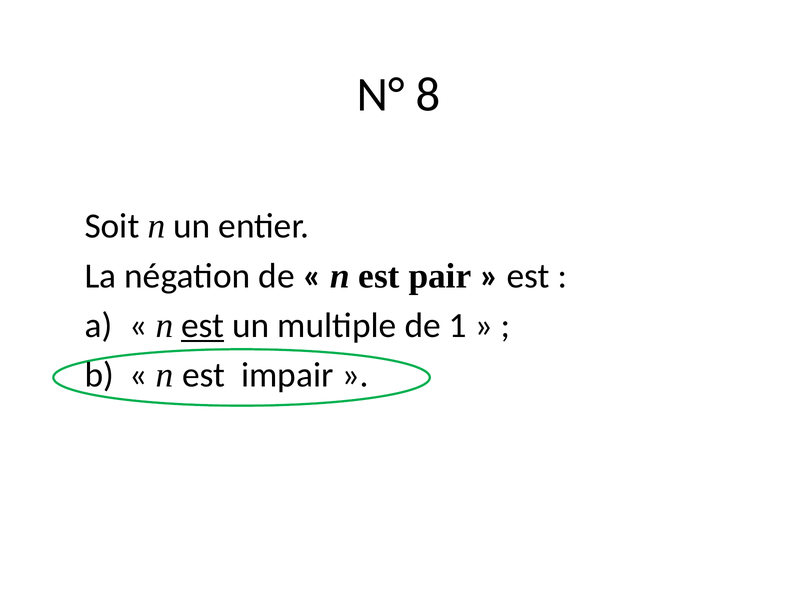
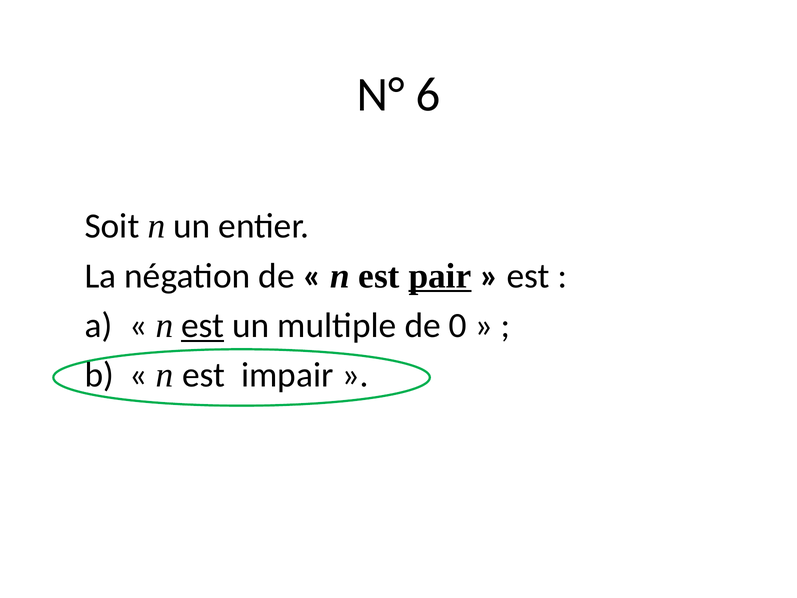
8: 8 -> 6
pair underline: none -> present
1: 1 -> 0
